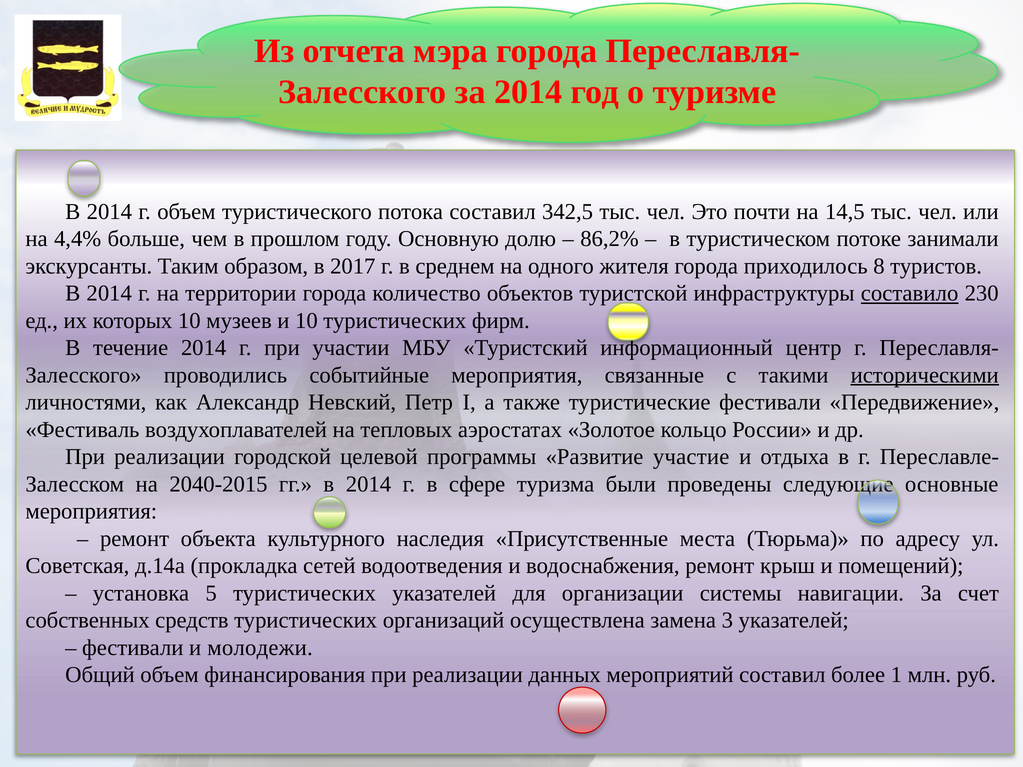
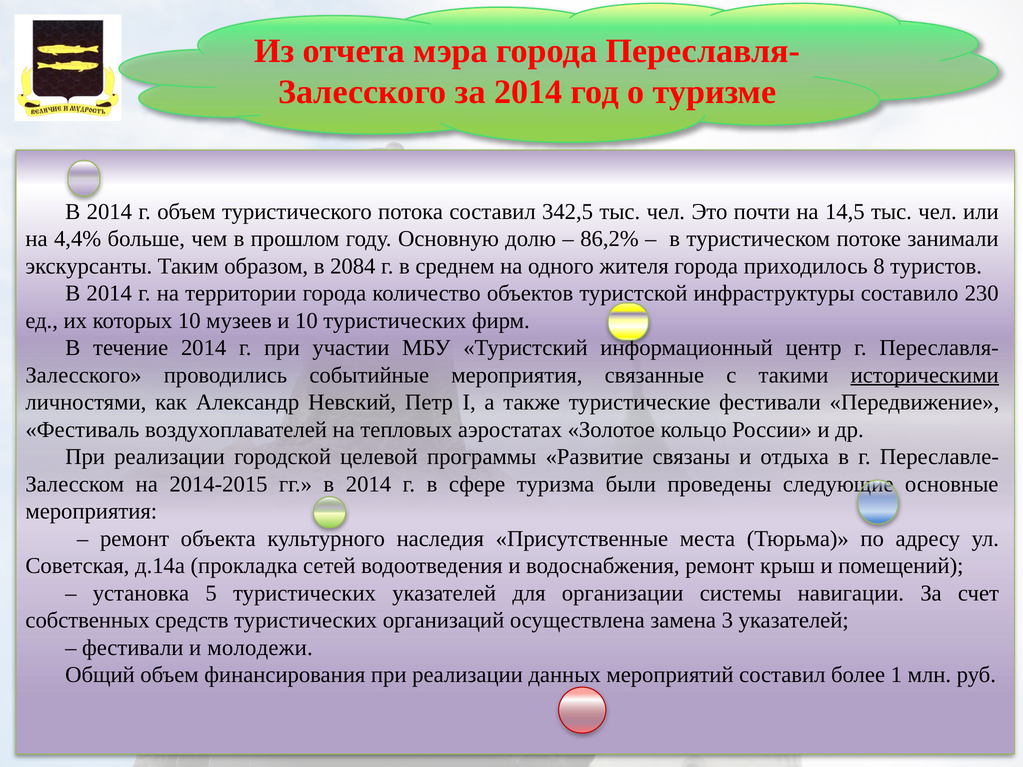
2017: 2017 -> 2084
составило underline: present -> none
участие: участие -> связаны
2040-2015: 2040-2015 -> 2014-2015
